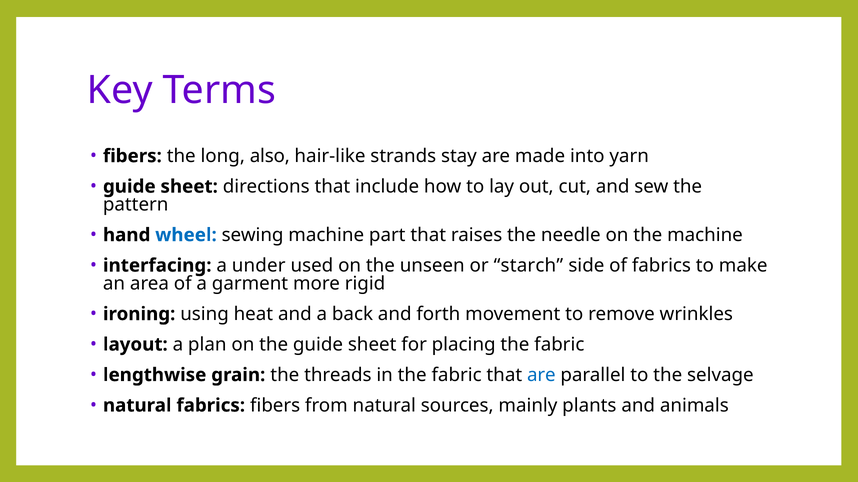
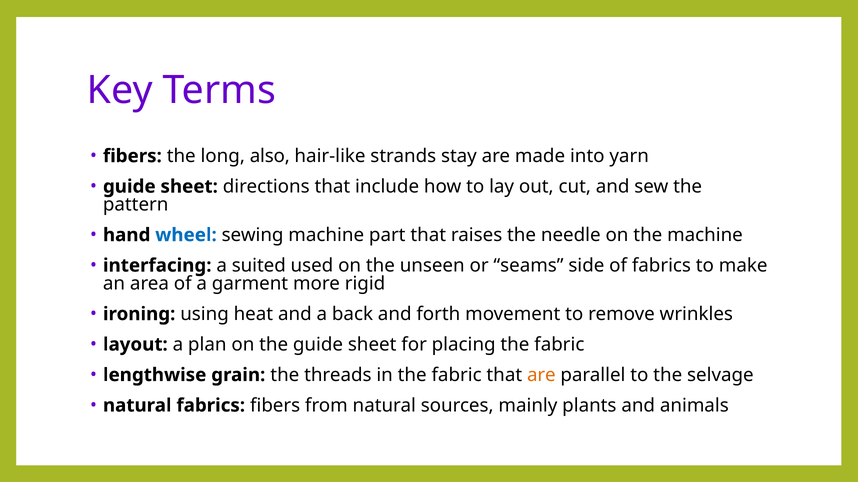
under: under -> suited
starch: starch -> seams
are at (541, 375) colour: blue -> orange
